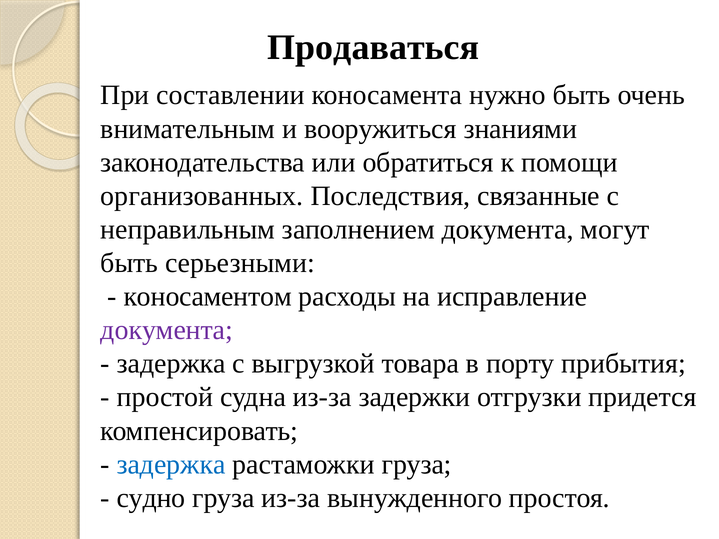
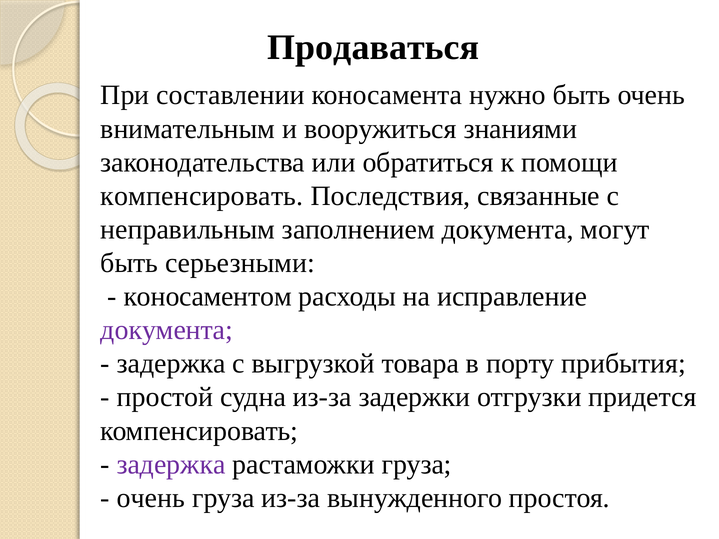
организованных at (202, 196): организованных -> компенсировать
задержка at (171, 465) colour: blue -> purple
судно at (151, 498): судно -> очень
